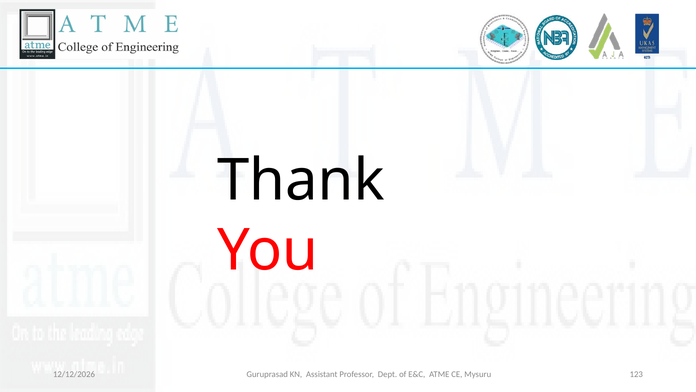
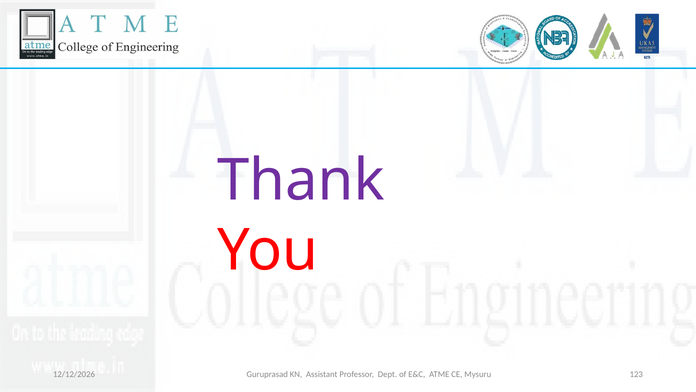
Thank colour: black -> purple
